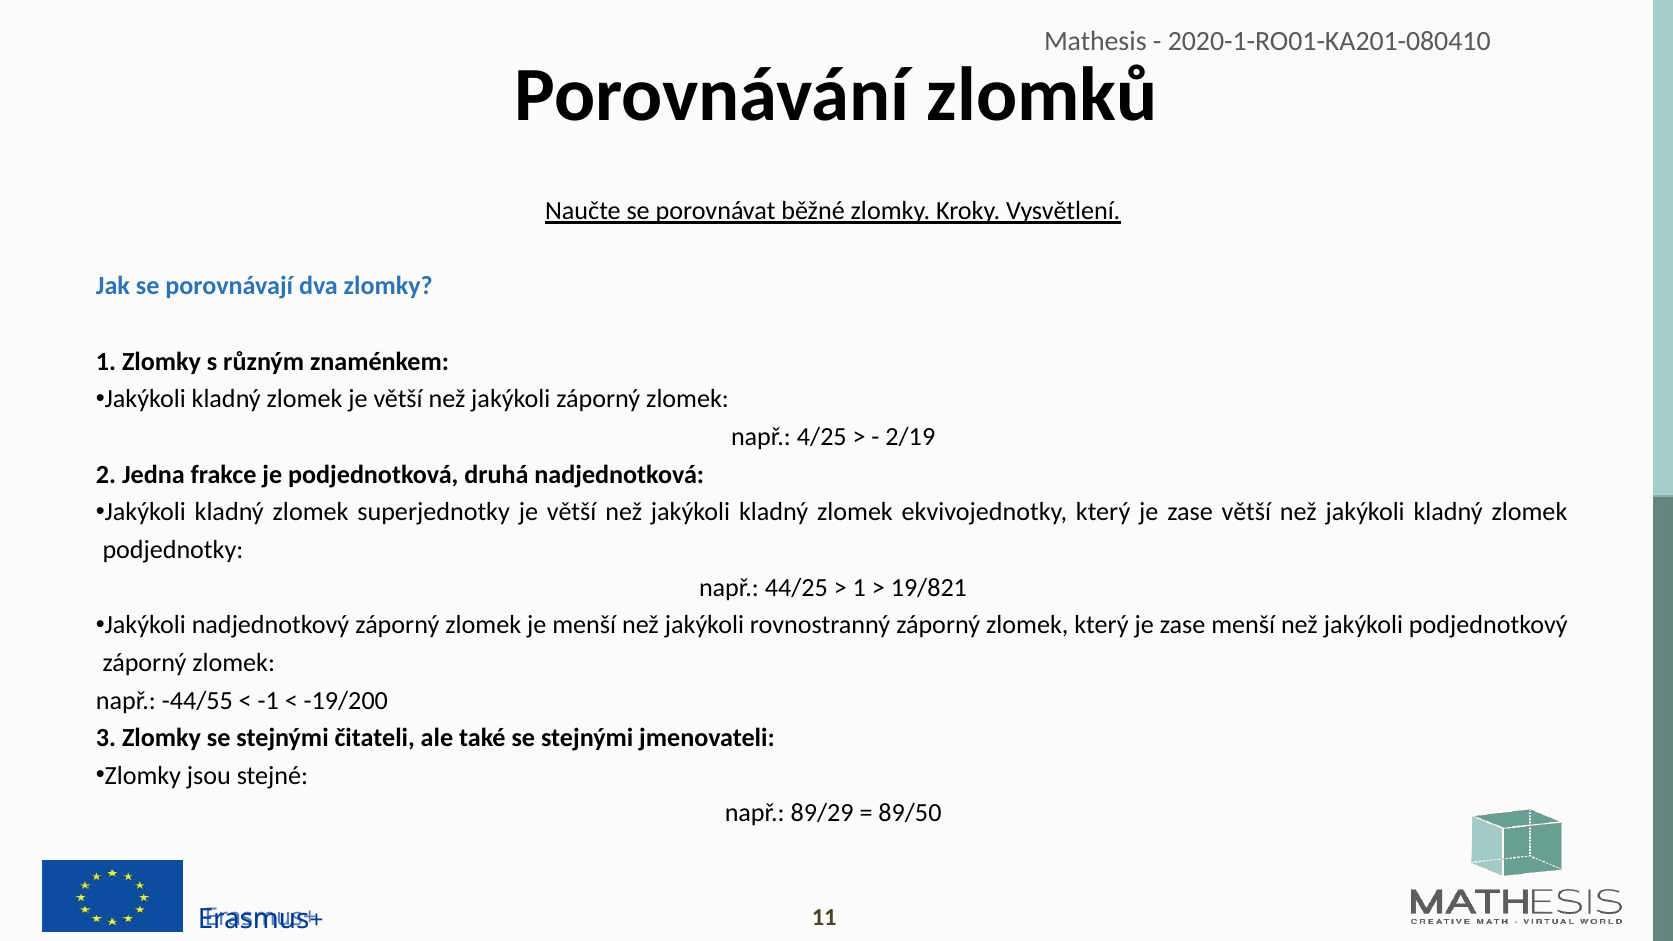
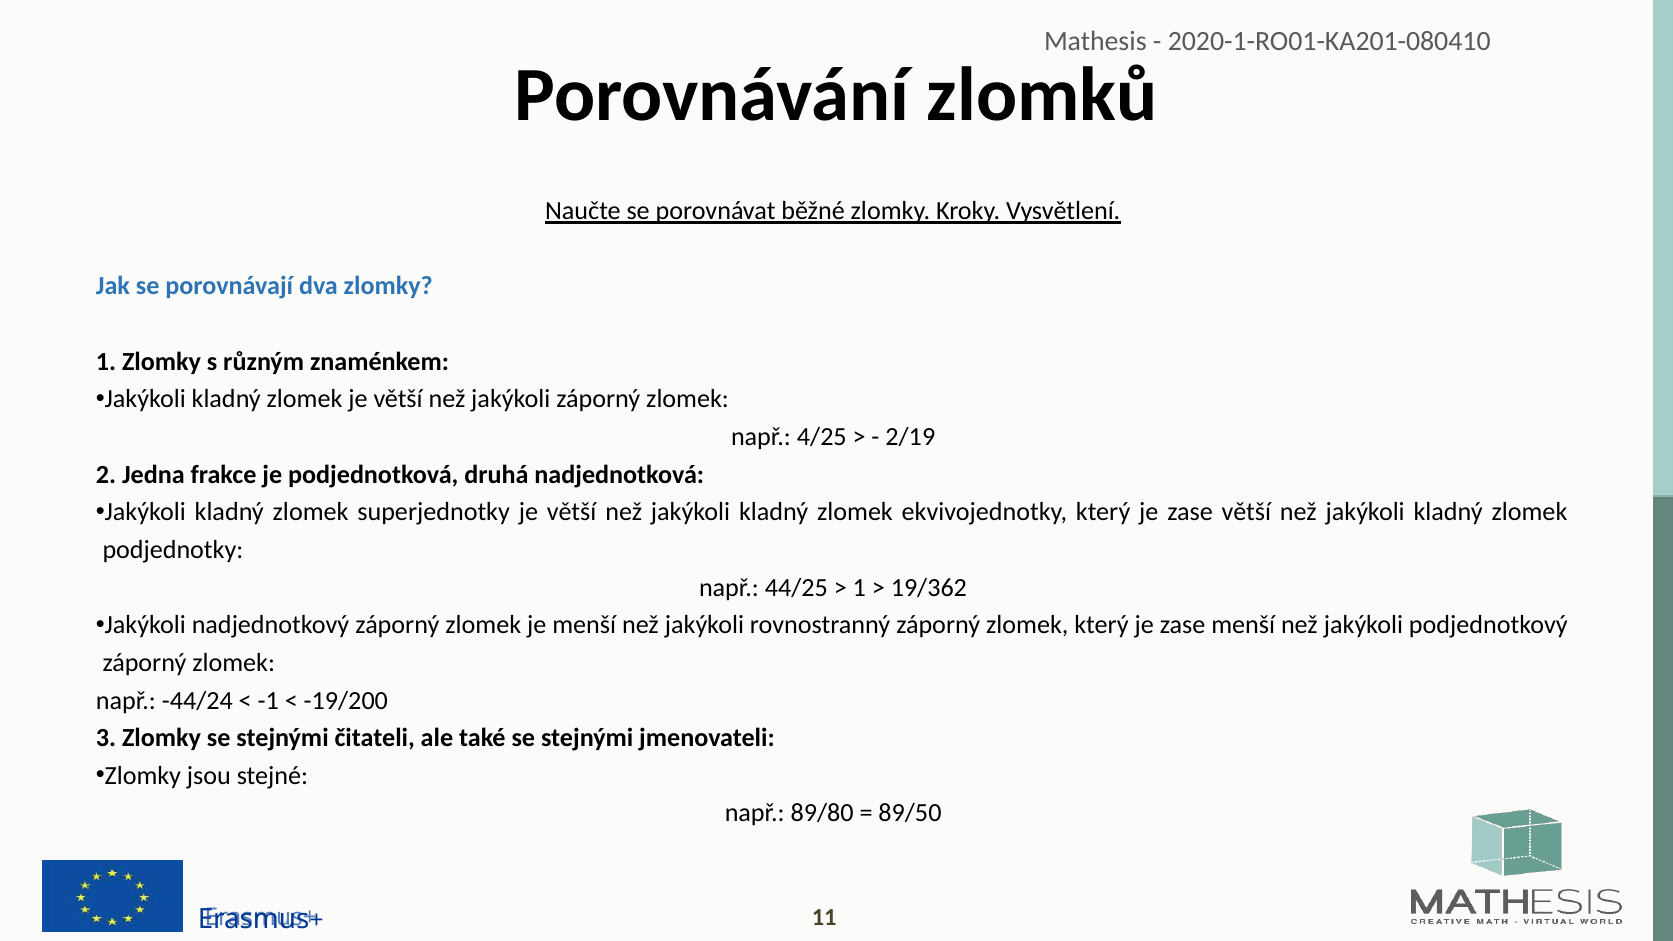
19/821: 19/821 -> 19/362
-44/55: -44/55 -> -44/24
89/29: 89/29 -> 89/80
